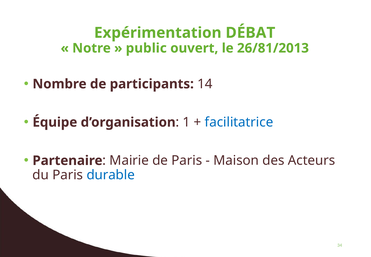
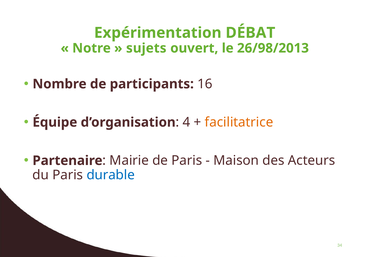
public: public -> sujets
26/81/2013: 26/81/2013 -> 26/98/2013
14: 14 -> 16
1: 1 -> 4
facilitatrice colour: blue -> orange
